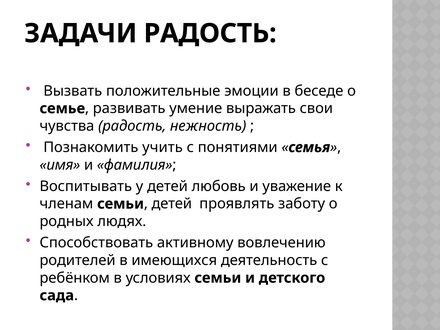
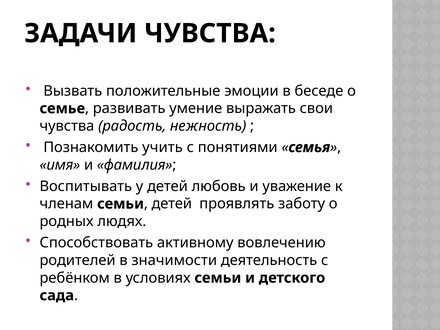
ЗАДАЧИ РАДОСТЬ: РАДОСТЬ -> ЧУВСТВА
имеющихся: имеющихся -> значимости
